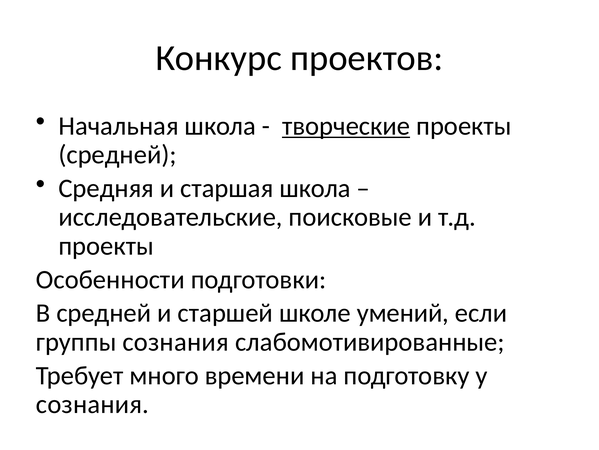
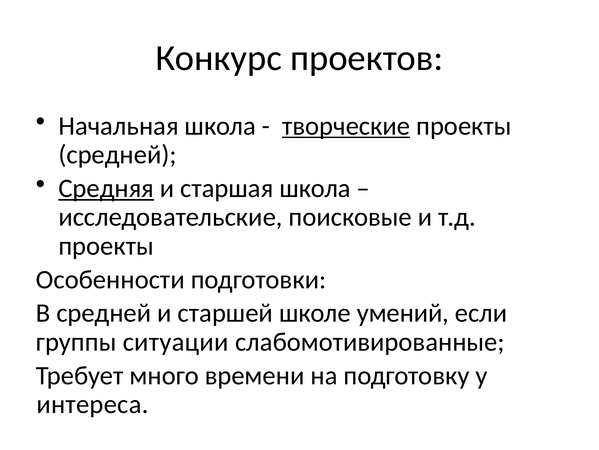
Средняя underline: none -> present
группы сознания: сознания -> ситуации
сознания at (92, 404): сознания -> интереса
